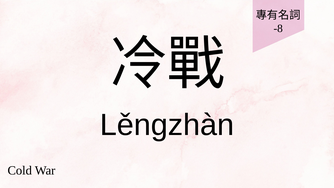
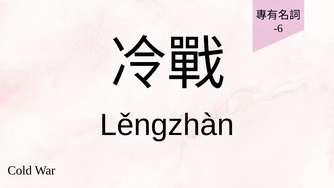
-8: -8 -> -6
